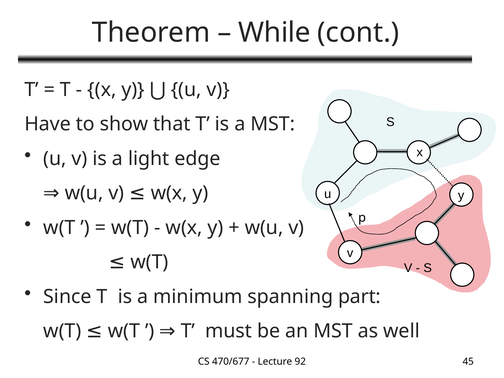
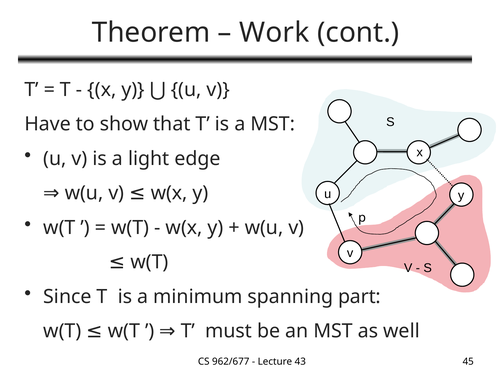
While: While -> Work
470/677: 470/677 -> 962/677
92: 92 -> 43
